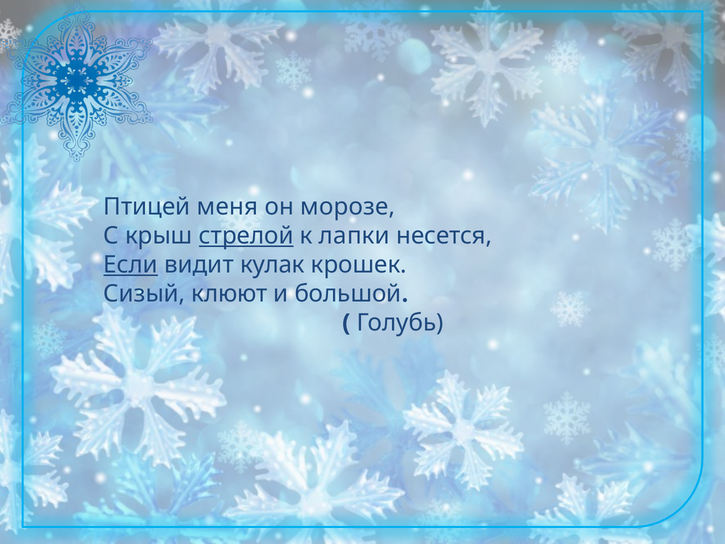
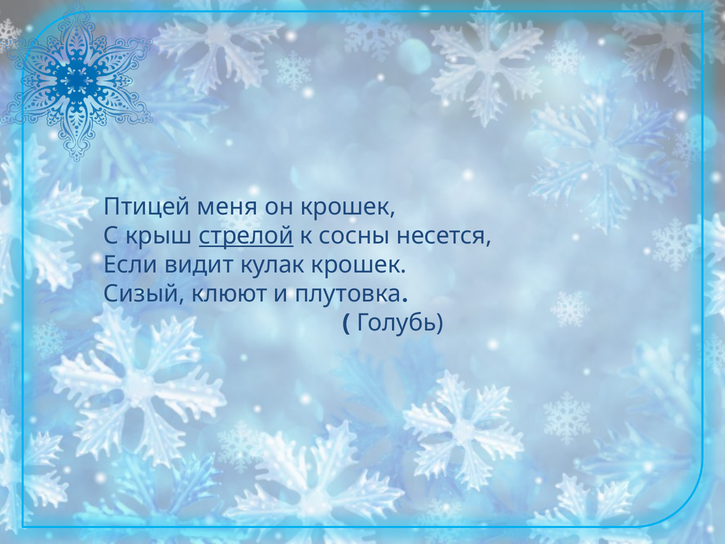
он морозе: морозе -> крошек
лапки: лапки -> сосны
Если underline: present -> none
большой: большой -> плутовка
